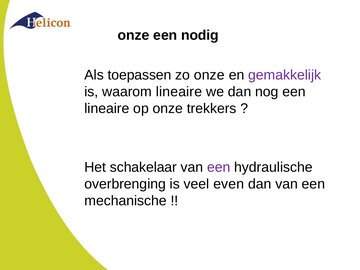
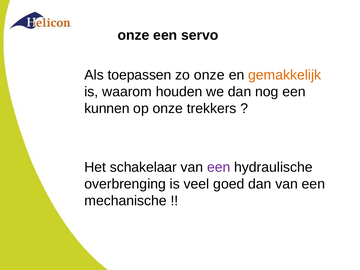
nodig: nodig -> servo
gemakkelijk colour: purple -> orange
waarom lineaire: lineaire -> houden
lineaire at (107, 109): lineaire -> kunnen
even: even -> goed
